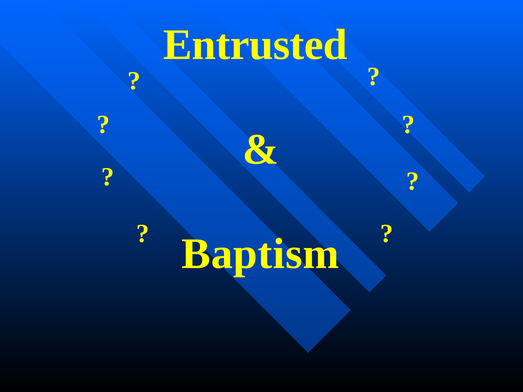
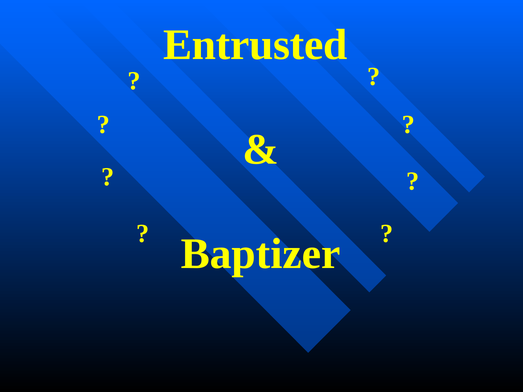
Baptism: Baptism -> Baptizer
